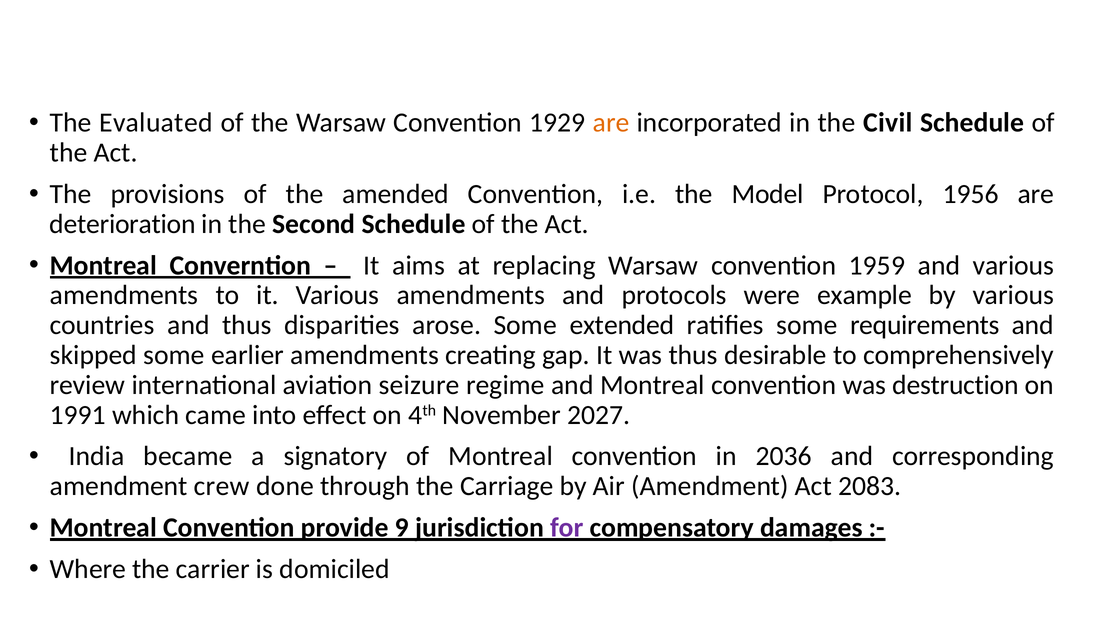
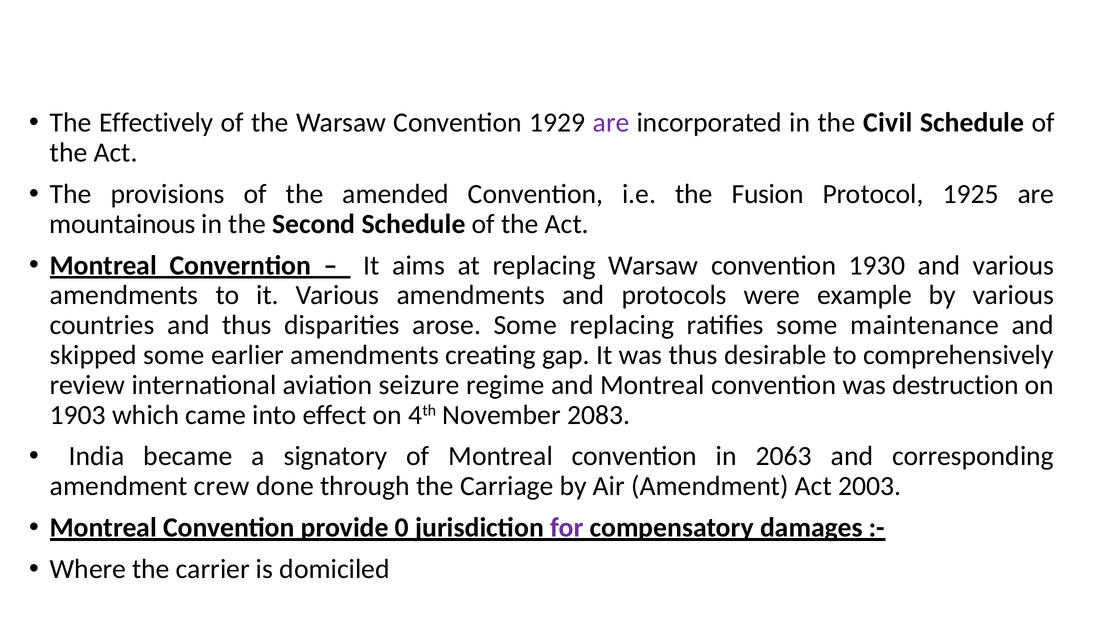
Evaluated: Evaluated -> Effectively
are at (611, 123) colour: orange -> purple
Model: Model -> Fusion
1956: 1956 -> 1925
deterioration: deterioration -> mountainous
1959: 1959 -> 1930
Some extended: extended -> replacing
requirements: requirements -> maintenance
1991: 1991 -> 1903
2027: 2027 -> 2083
2036: 2036 -> 2063
2083: 2083 -> 2003
9: 9 -> 0
